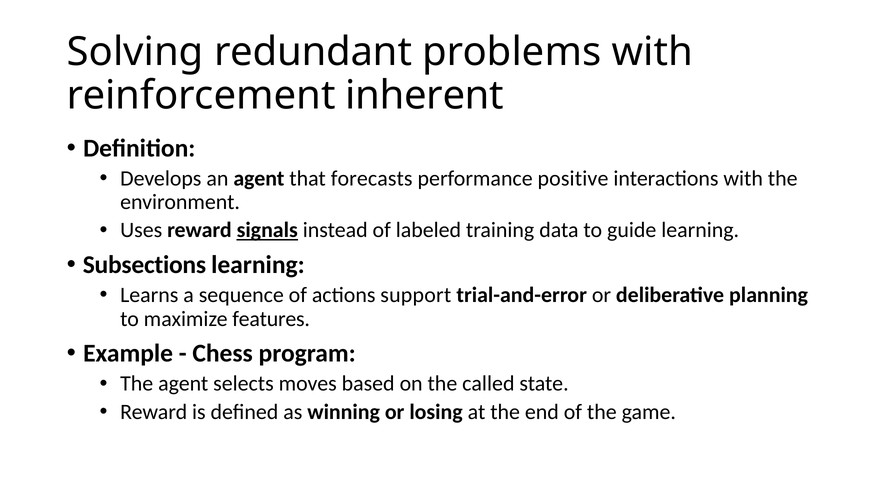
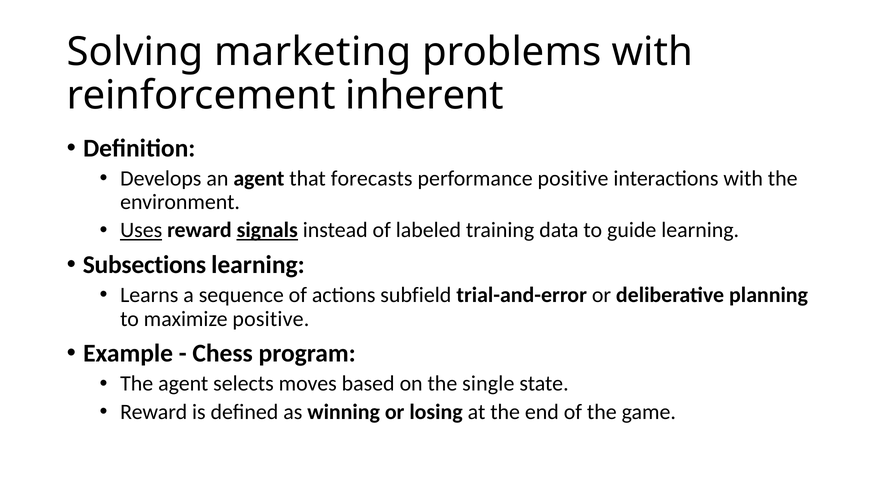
redundant: redundant -> marketing
Uses underline: none -> present
support: support -> subfield
maximize features: features -> positive
called: called -> single
